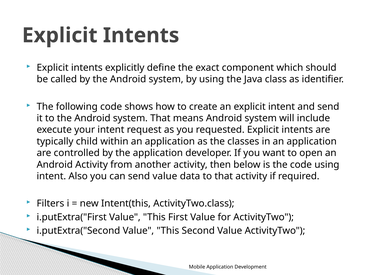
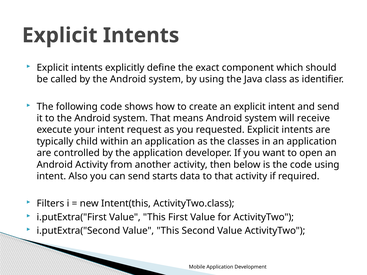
include: include -> receive
send value: value -> starts
